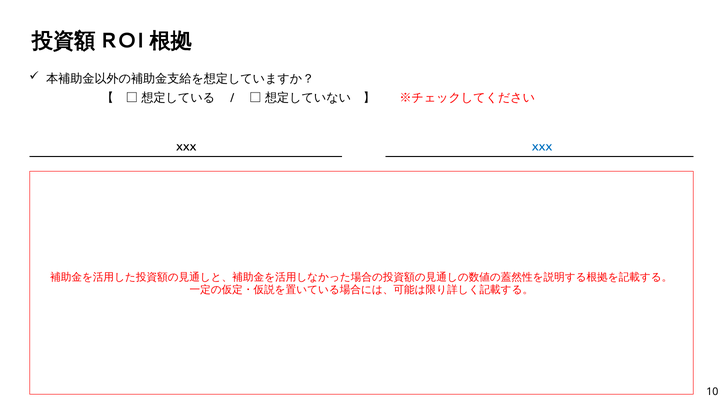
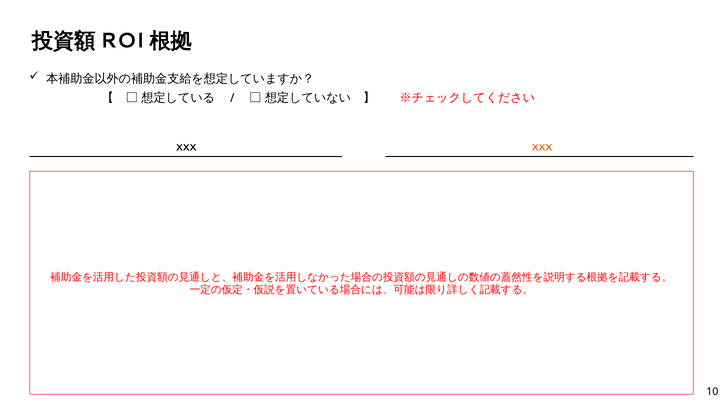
XXX at (542, 148) colour: blue -> orange
